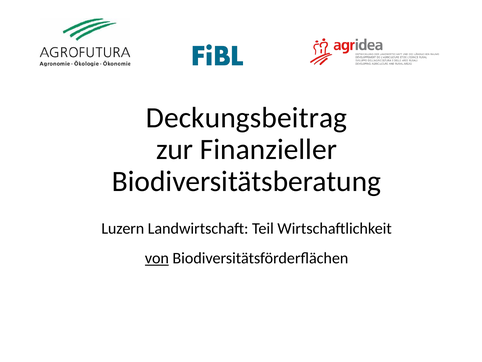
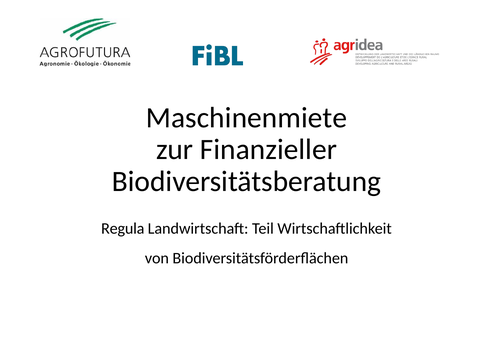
Deckungsbeitrag: Deckungsbeitrag -> Maschinenmiete
Luzern: Luzern -> Regula
von underline: present -> none
